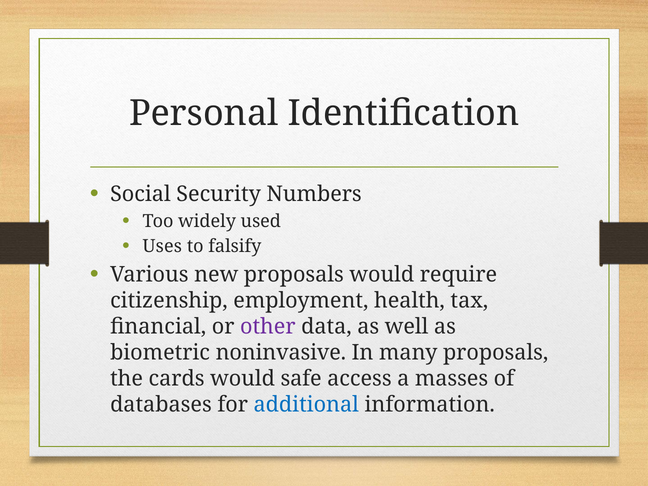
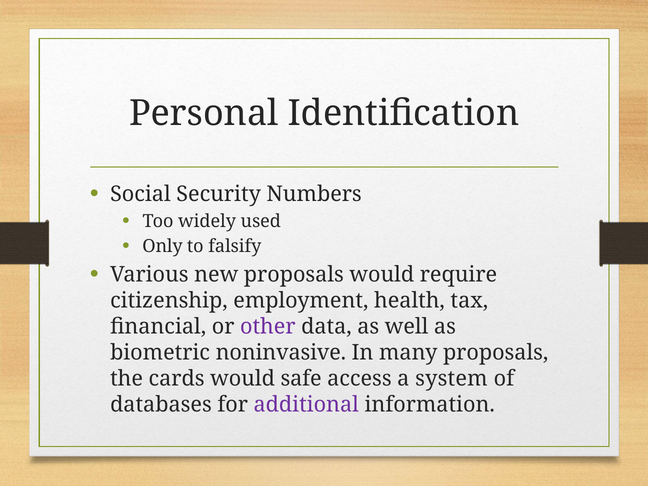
Uses: Uses -> Only
masses: masses -> system
additional colour: blue -> purple
